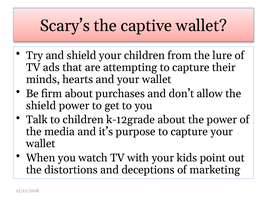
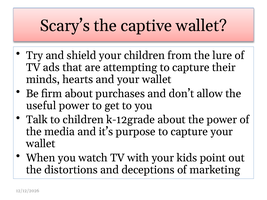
shield at (41, 106): shield -> useful
